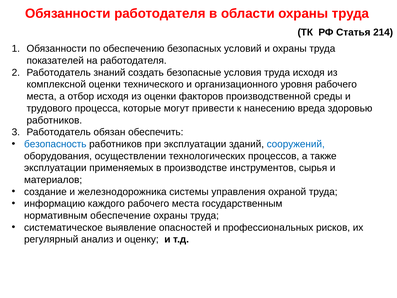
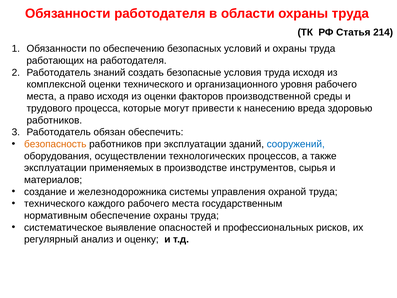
показателей: показателей -> работающих
отбор: отбор -> право
безопасность colour: blue -> orange
информацию at (55, 203): информацию -> технического
